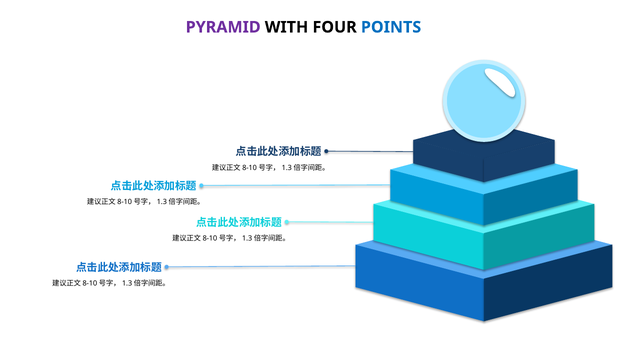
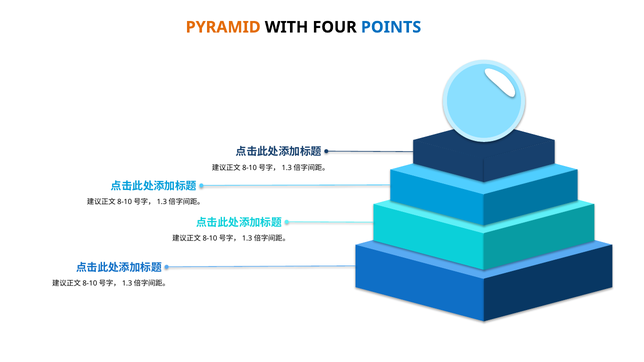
PYRAMID colour: purple -> orange
